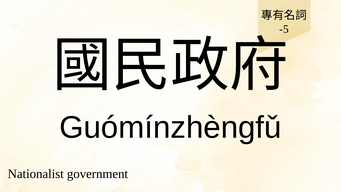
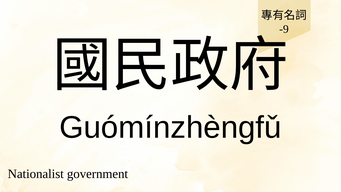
-5: -5 -> -9
